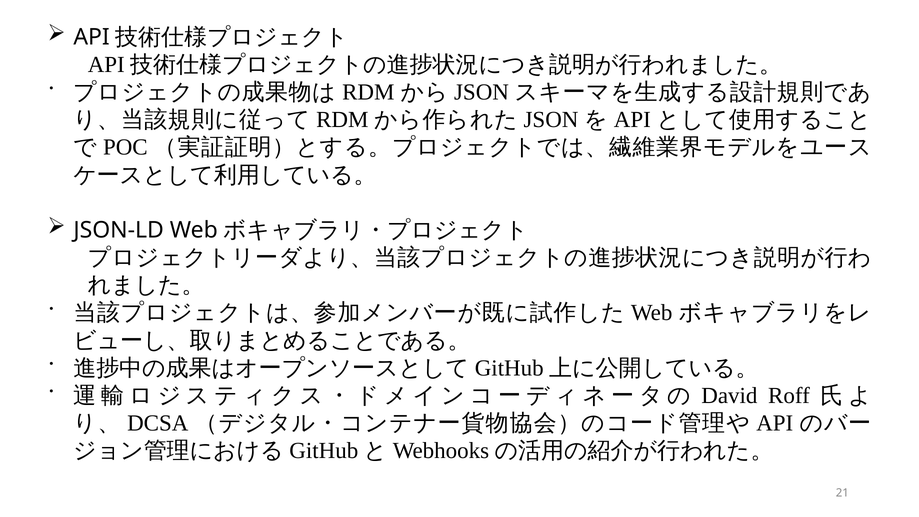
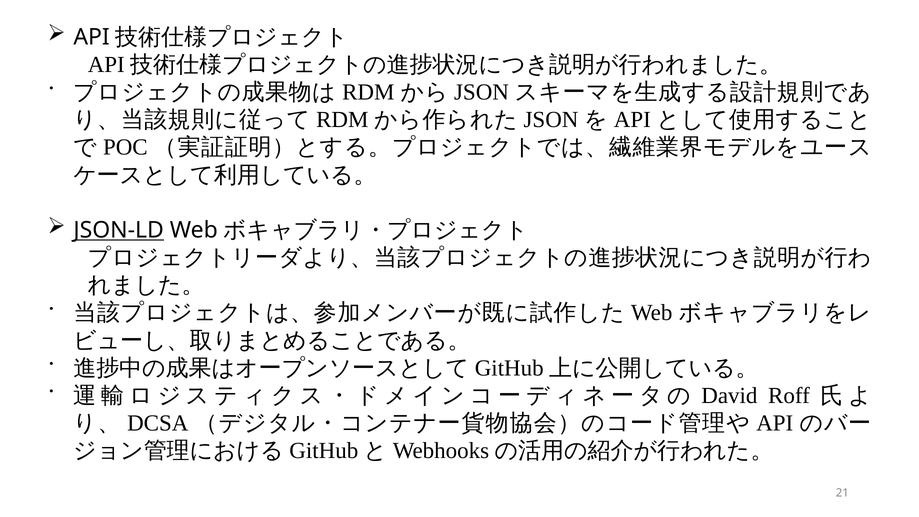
JSON-LD underline: none -> present
